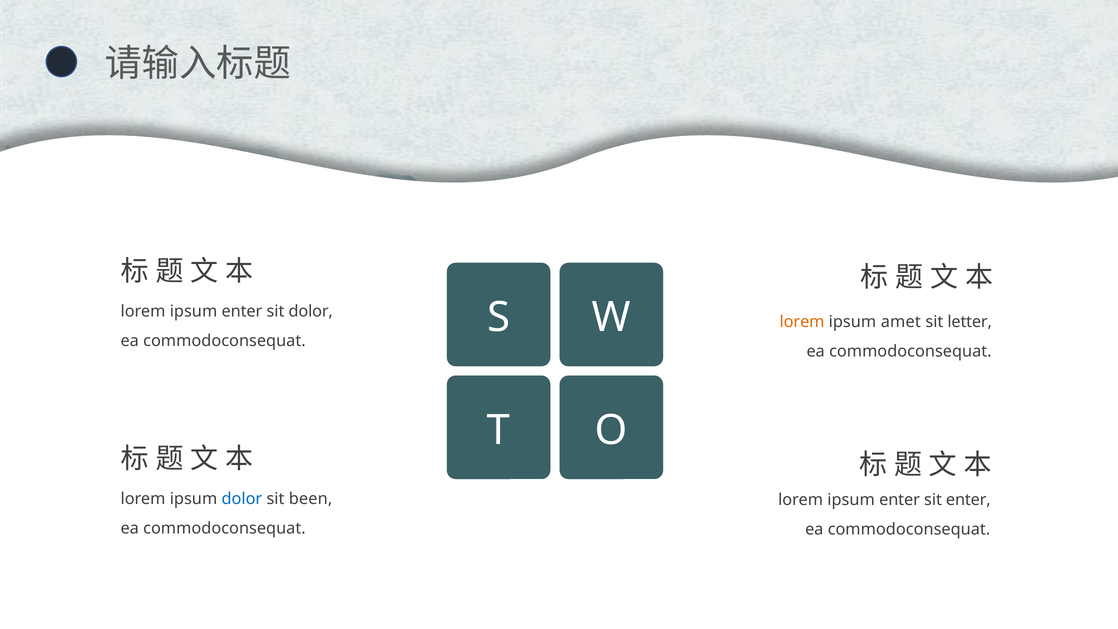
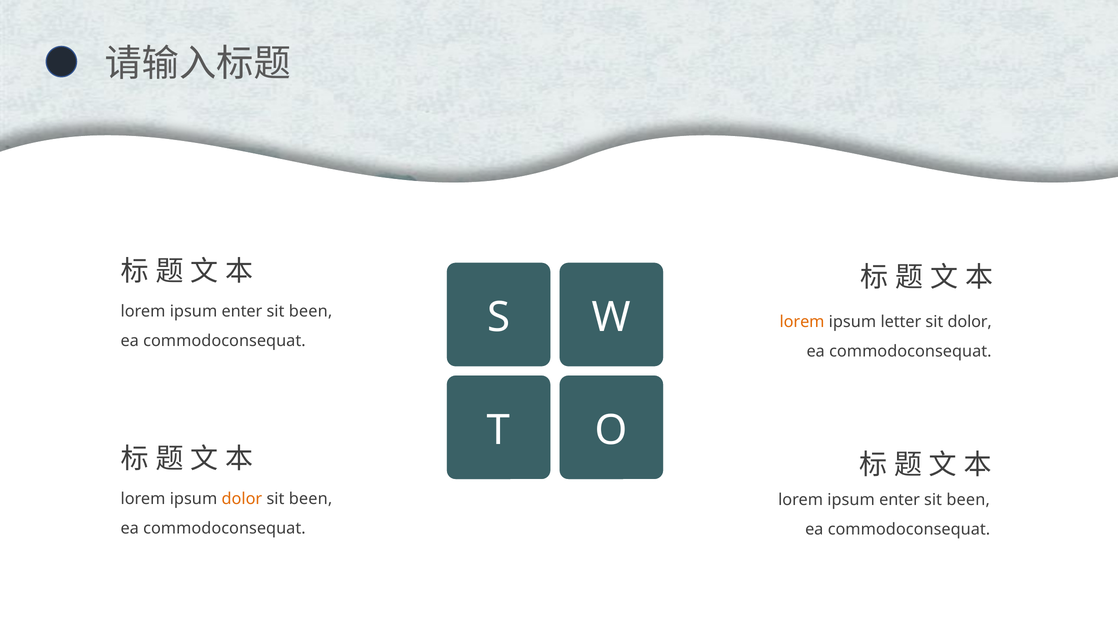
dolor at (311, 311): dolor -> been
amet: amet -> letter
sit letter: letter -> dolor
dolor at (242, 499) colour: blue -> orange
enter at (968, 500): enter -> been
